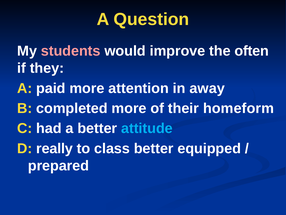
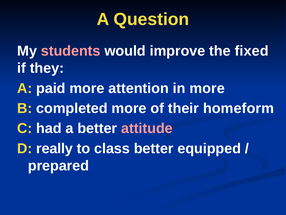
often: often -> fixed
in away: away -> more
attitude colour: light blue -> pink
